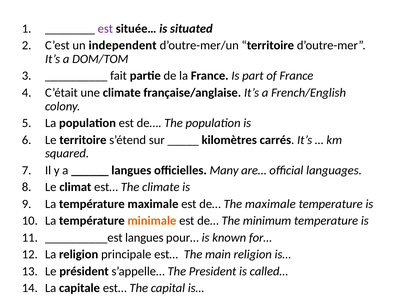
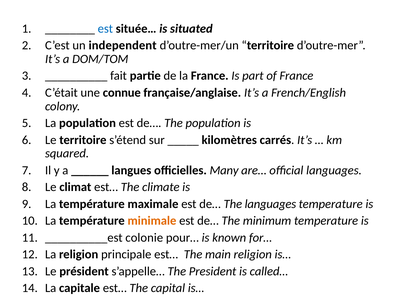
est at (105, 29) colour: purple -> blue
une climate: climate -> connue
The maximale: maximale -> languages
__________est langues: langues -> colonie
